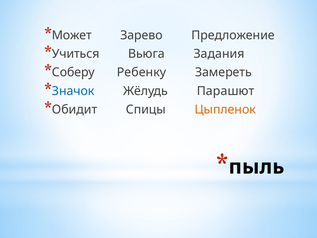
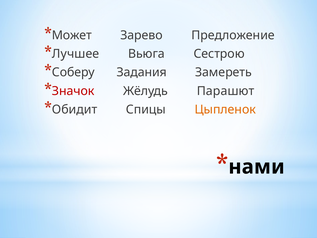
Учиться: Учиться -> Лучшее
Задания: Задания -> Сестрою
Ребенку: Ребенку -> Задания
Значок colour: blue -> red
пыль: пыль -> нами
